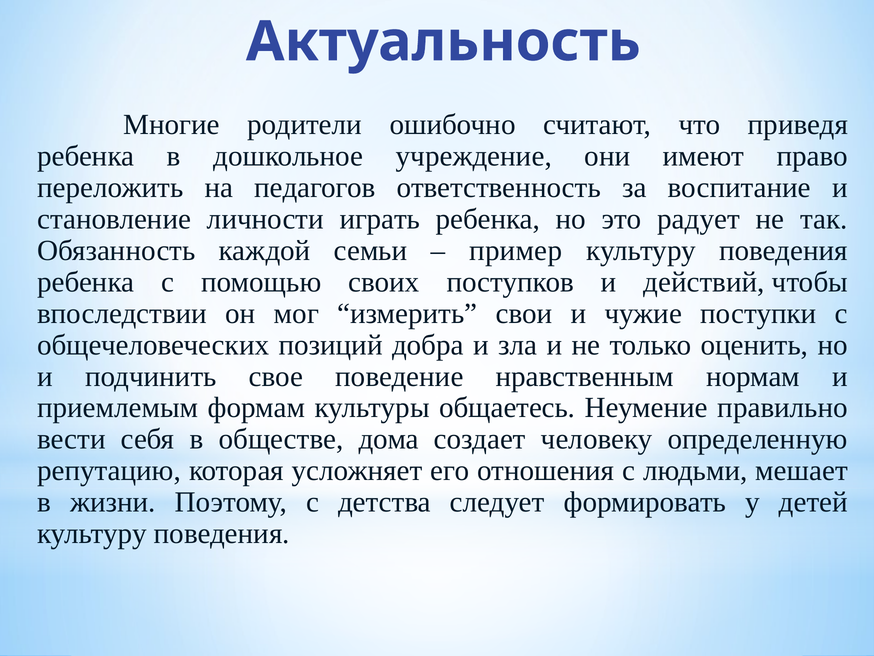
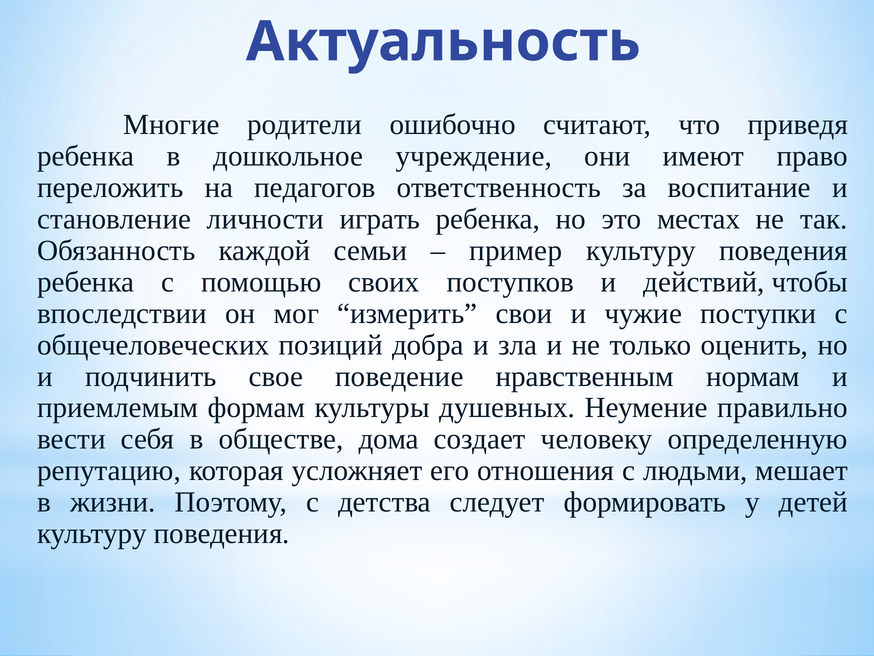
радует: радует -> местах
общаетесь: общаетесь -> душевных
